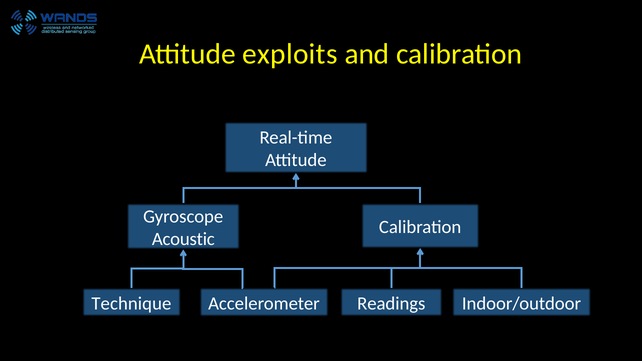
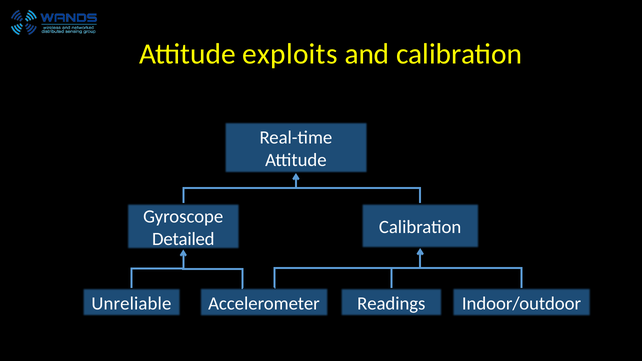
Acoustic: Acoustic -> Detailed
Technique: Technique -> Unreliable
